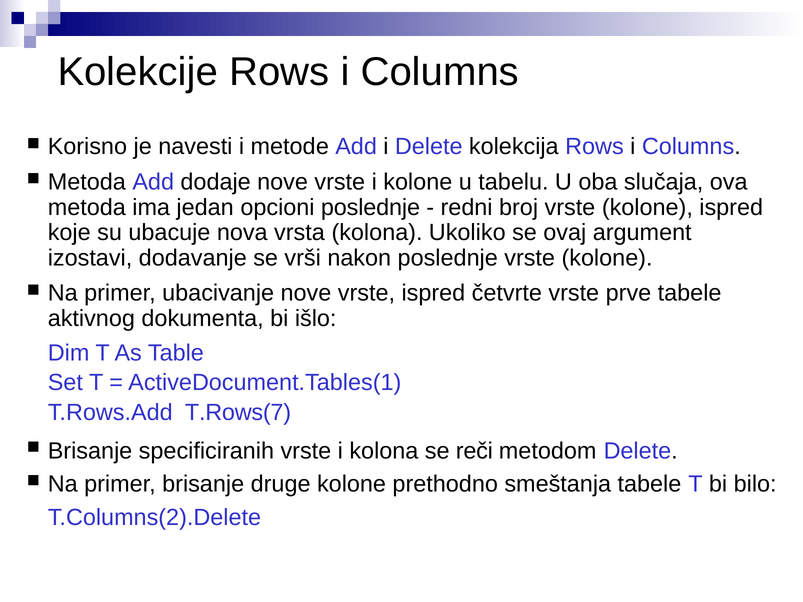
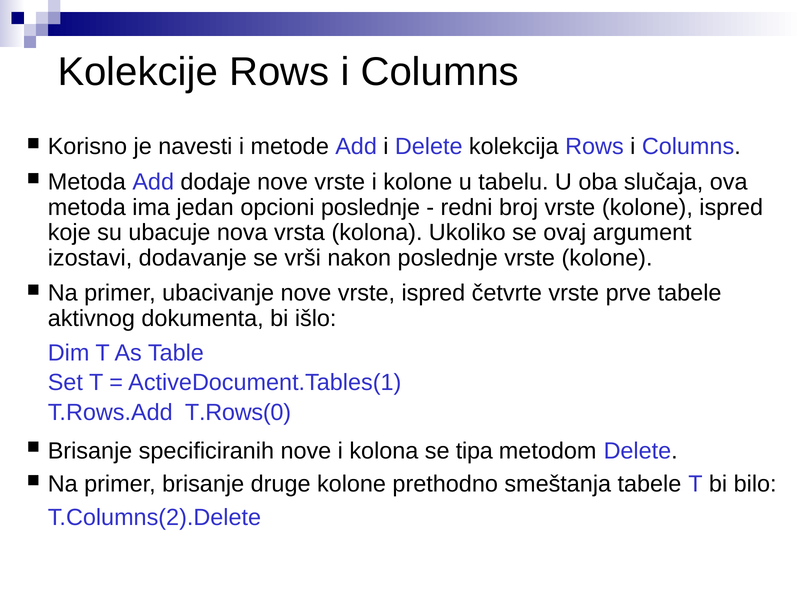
T.Rows(7: T.Rows(7 -> T.Rows(0
specificiranih vrste: vrste -> nove
reči: reči -> tipa
